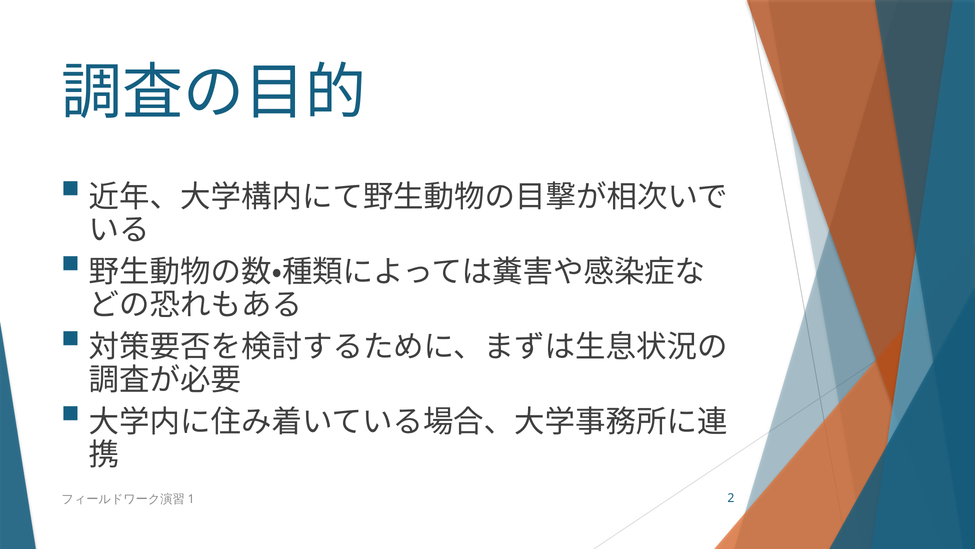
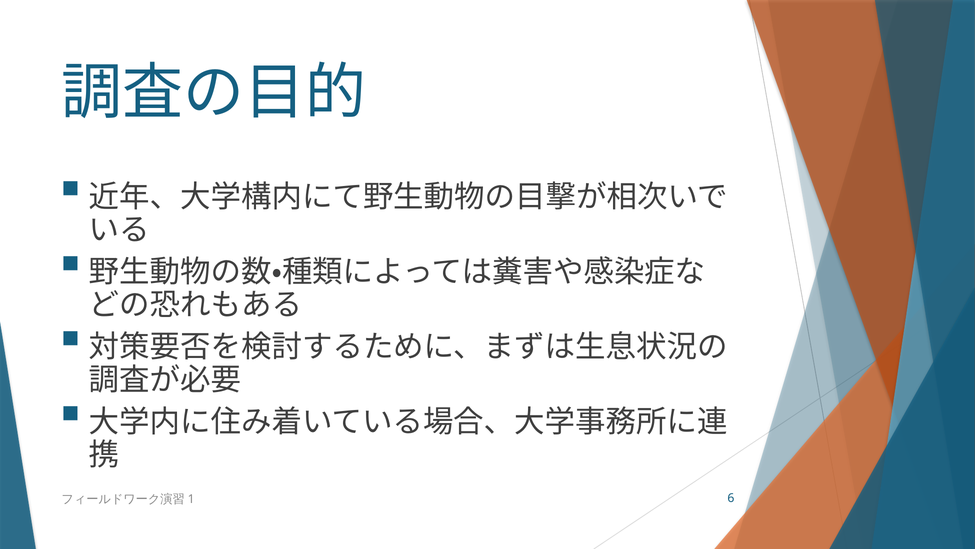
2: 2 -> 6
